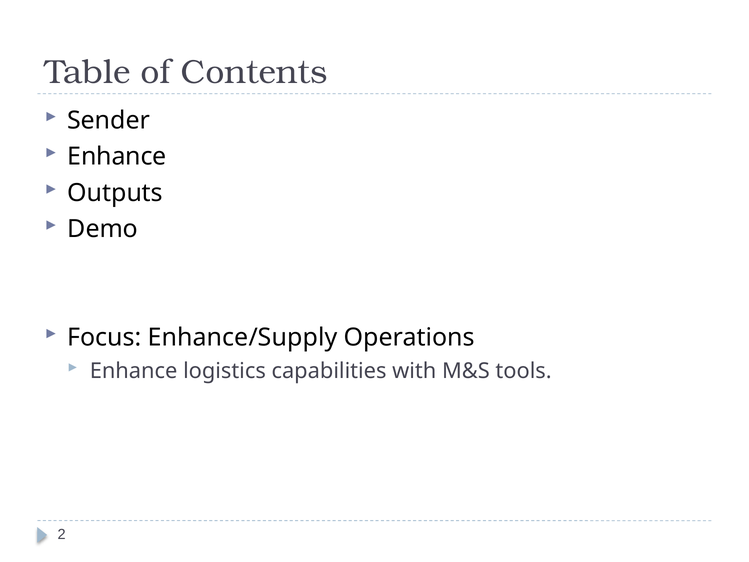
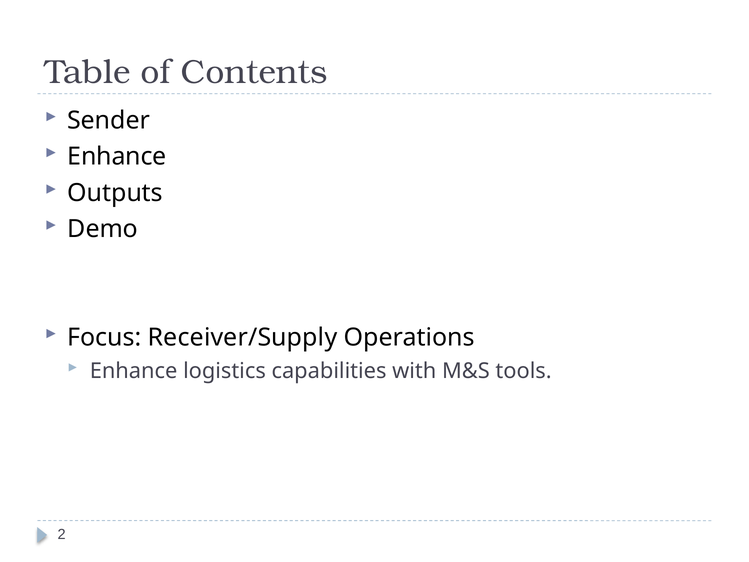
Enhance/Supply: Enhance/Supply -> Receiver/Supply
